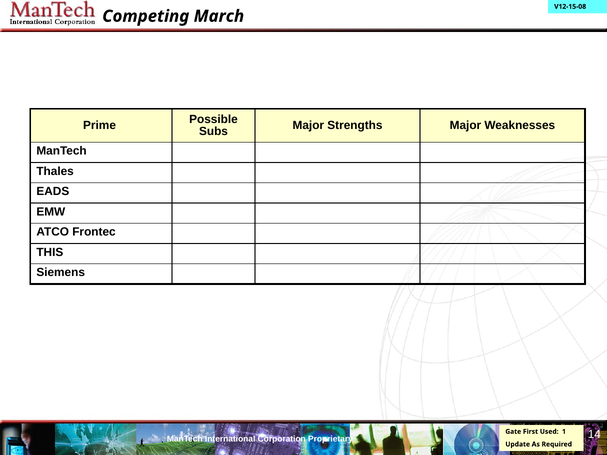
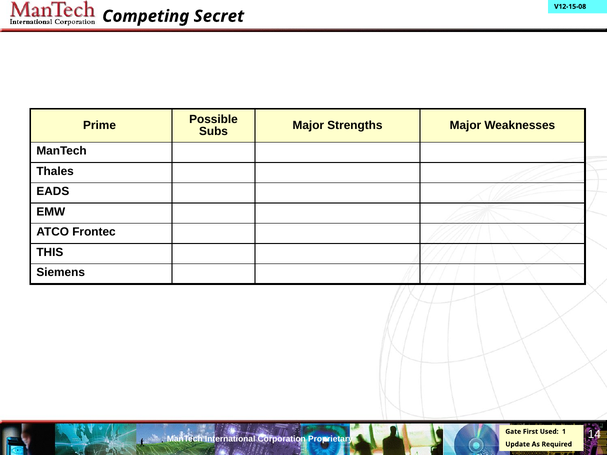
March: March -> Secret
